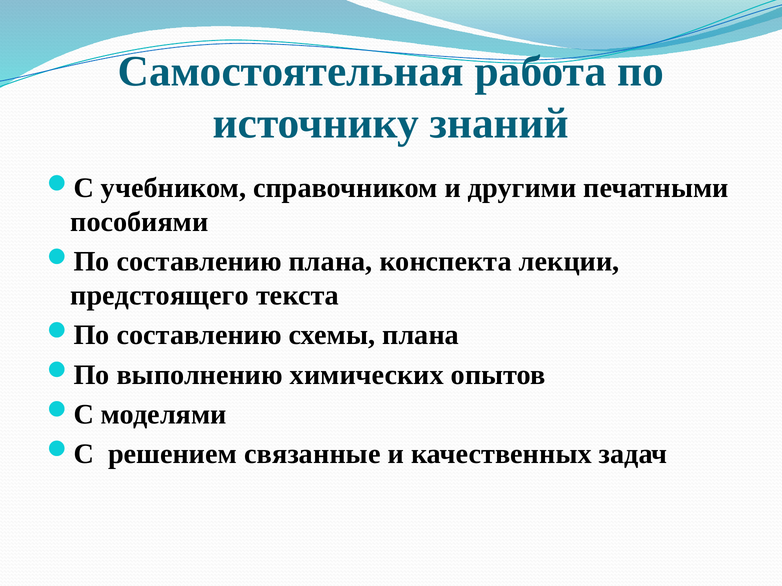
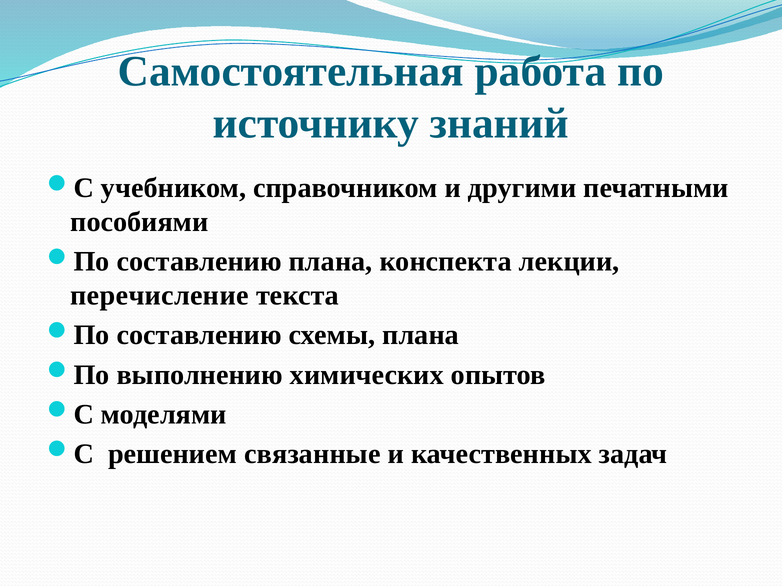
предстоящего: предстоящего -> перечисление
